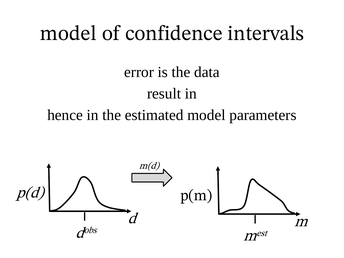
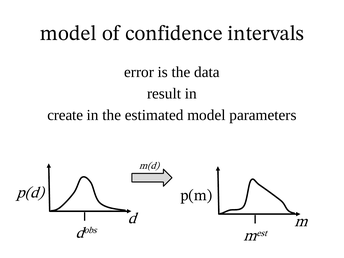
hence: hence -> create
